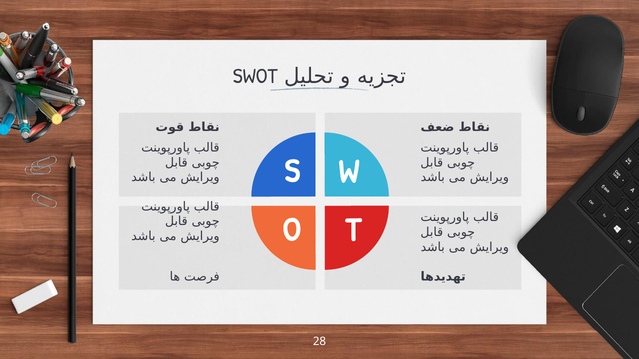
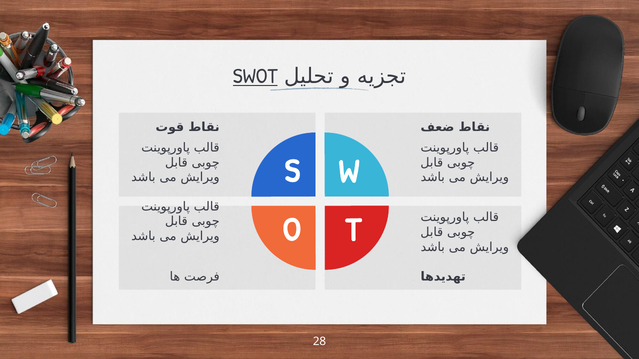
SWOT underline: none -> present
